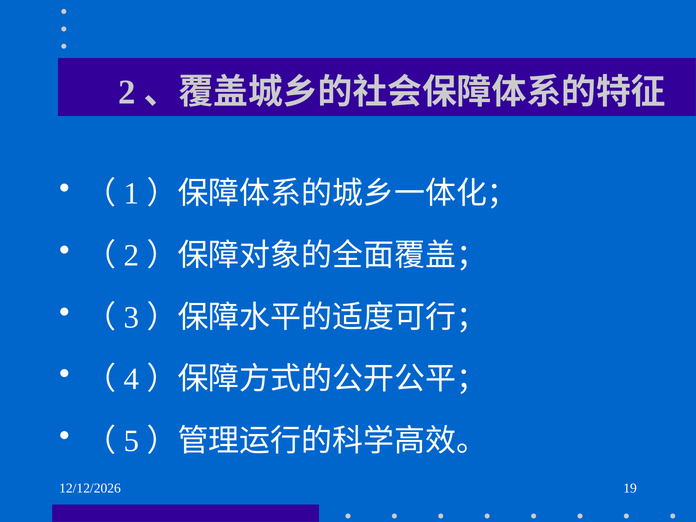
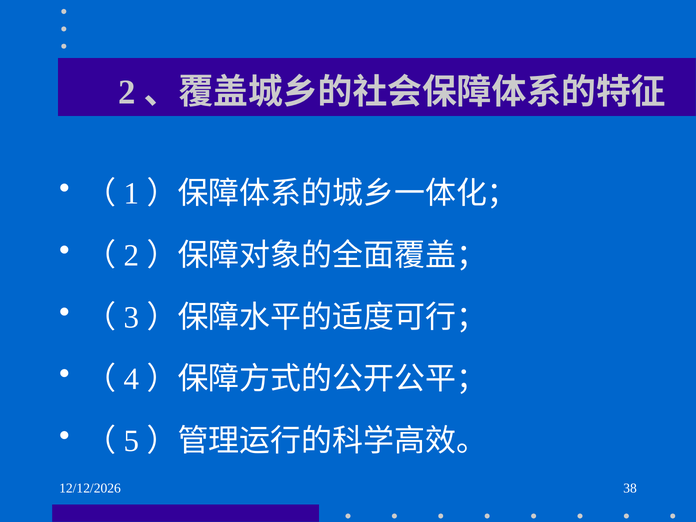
19: 19 -> 38
